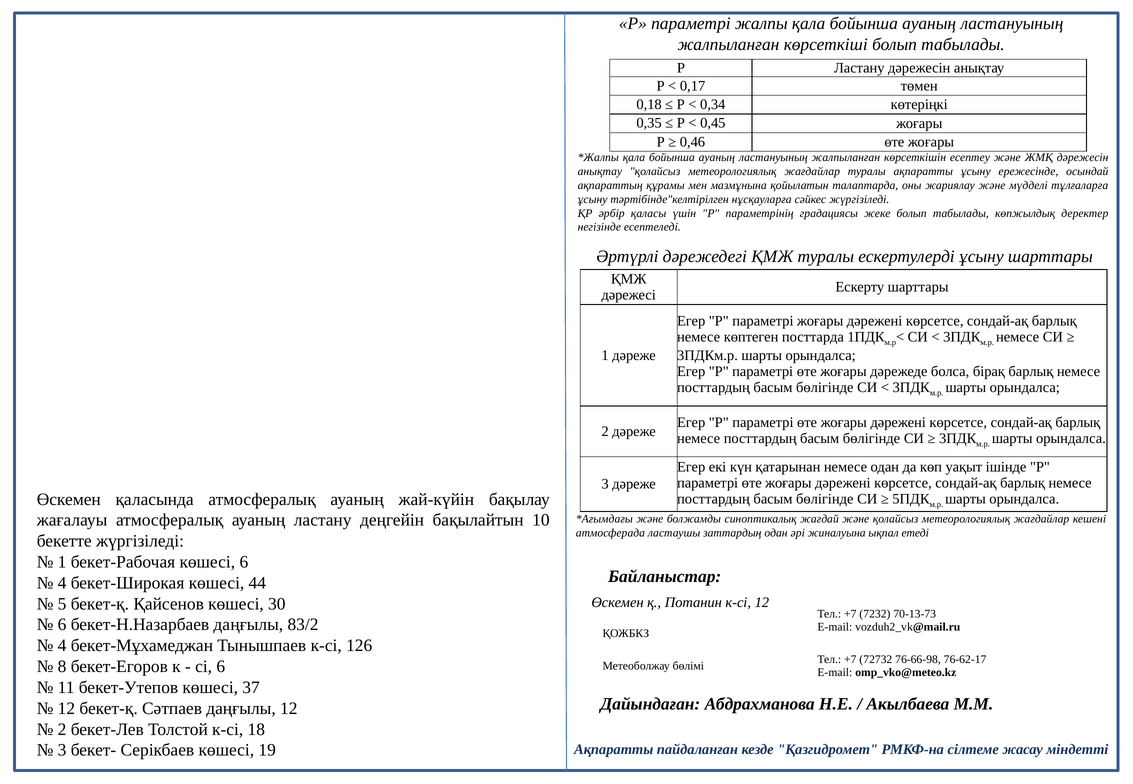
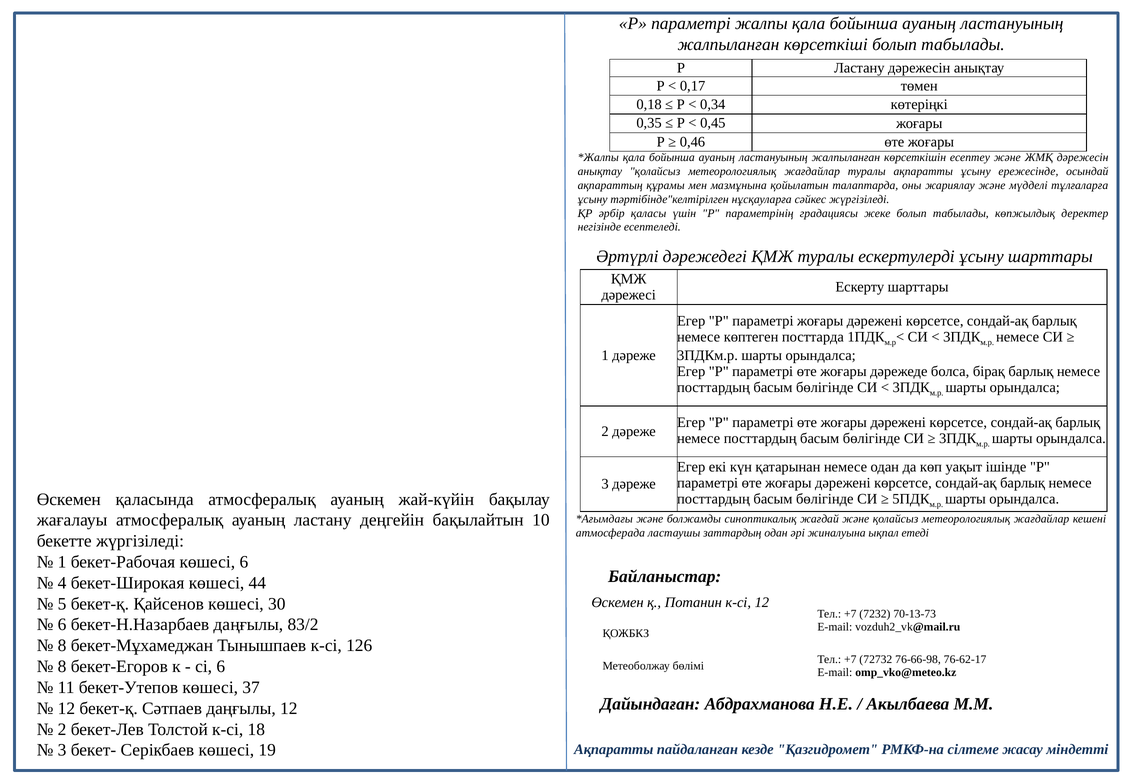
4 at (62, 646): 4 -> 8
